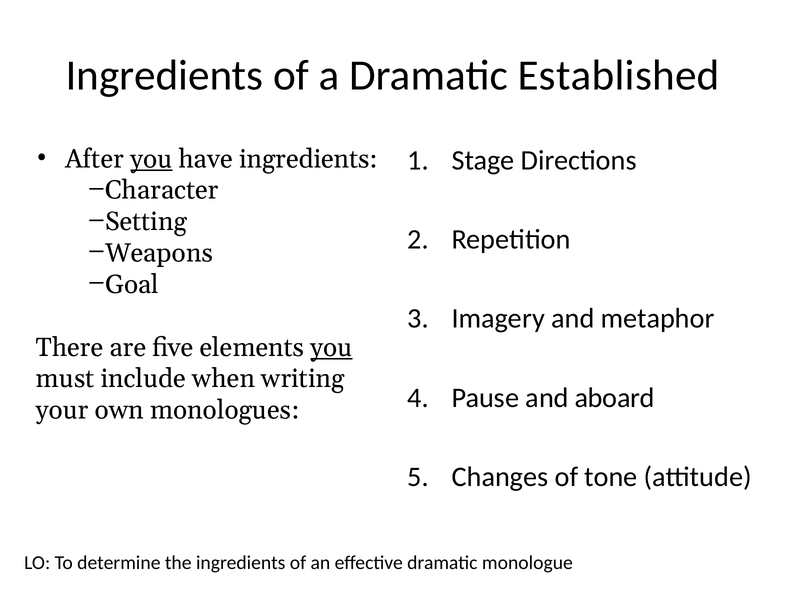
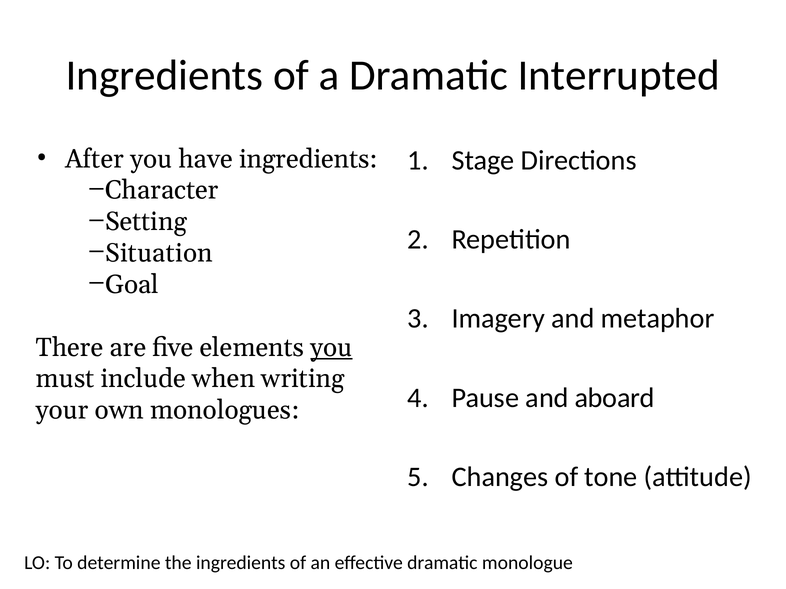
Established: Established -> Interrupted
you at (151, 159) underline: present -> none
Weapons: Weapons -> Situation
